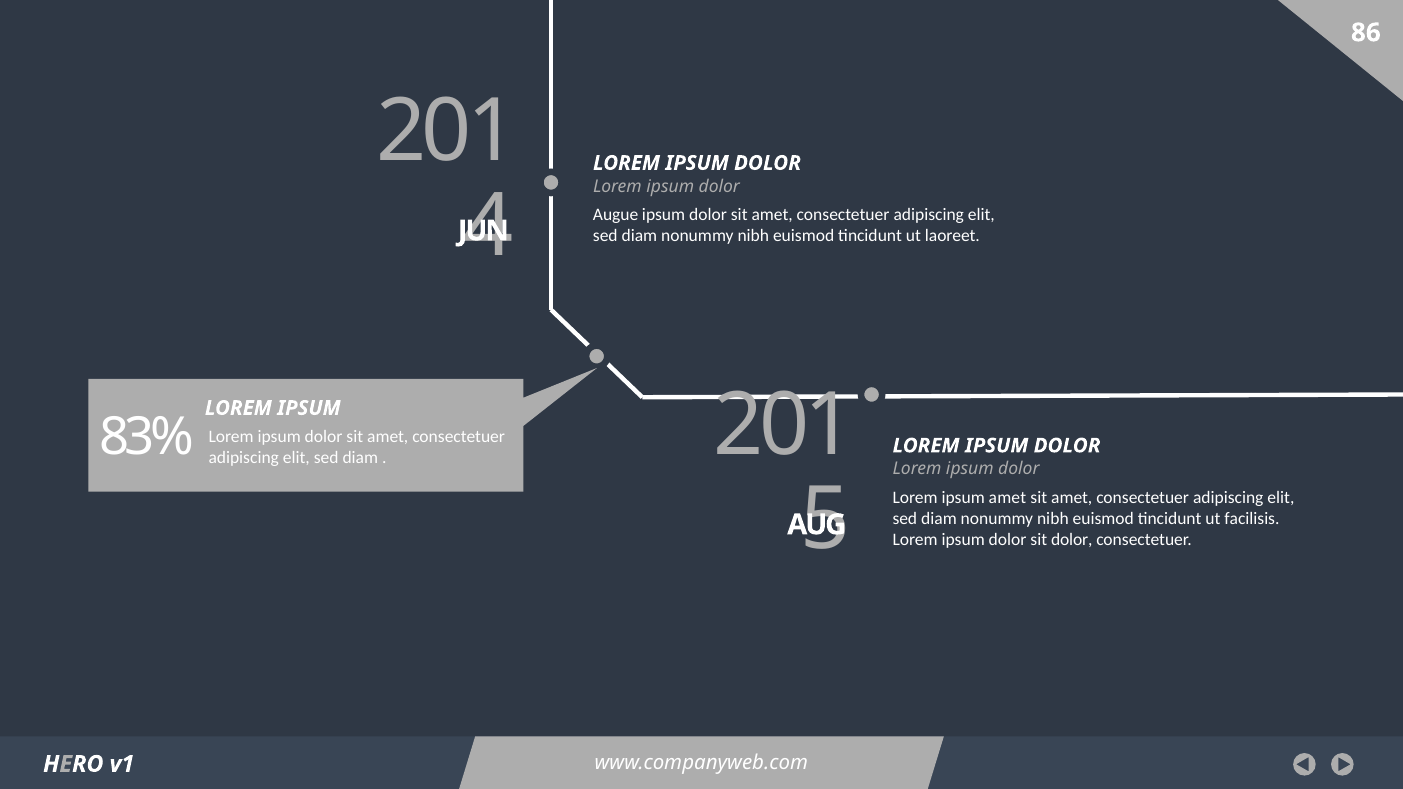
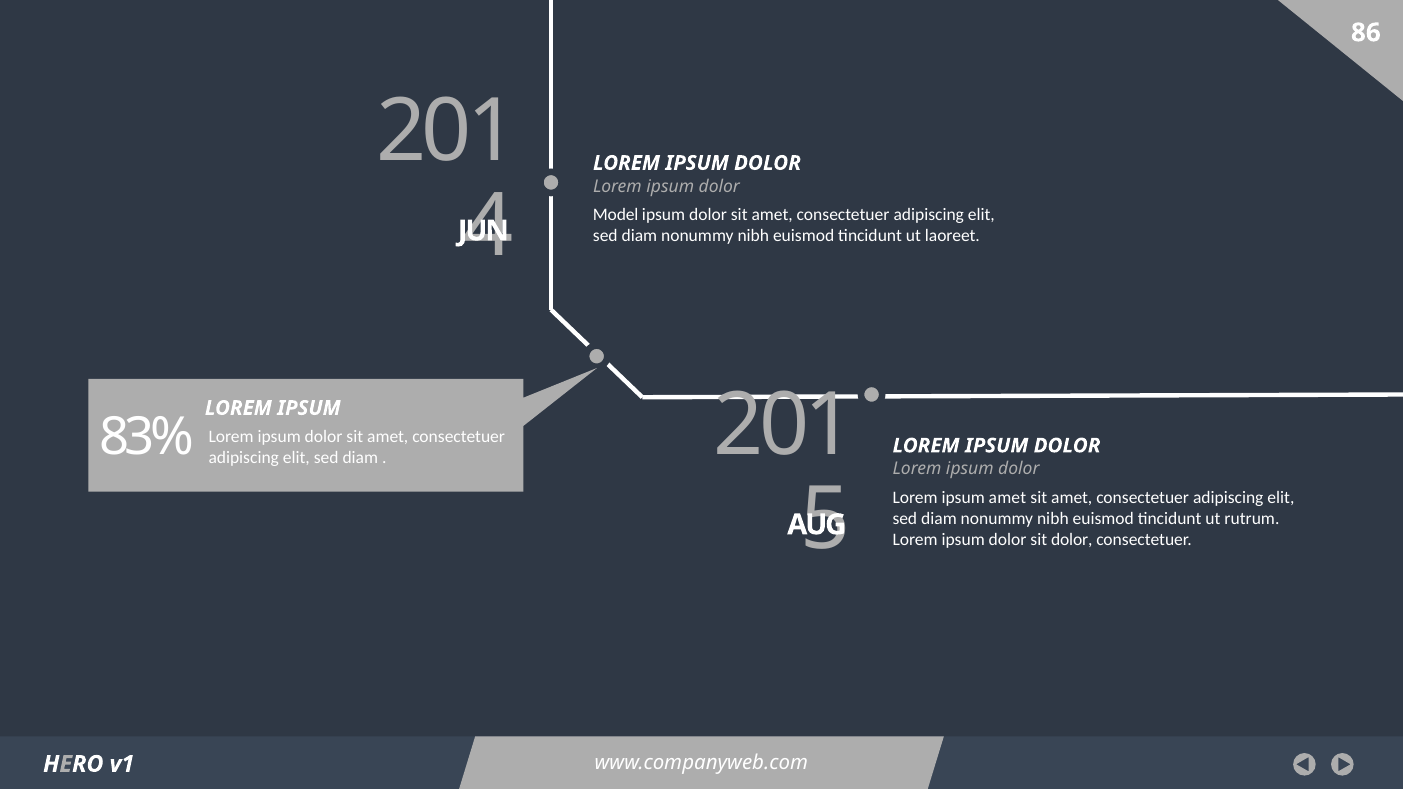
Augue: Augue -> Model
facilisis: facilisis -> rutrum
